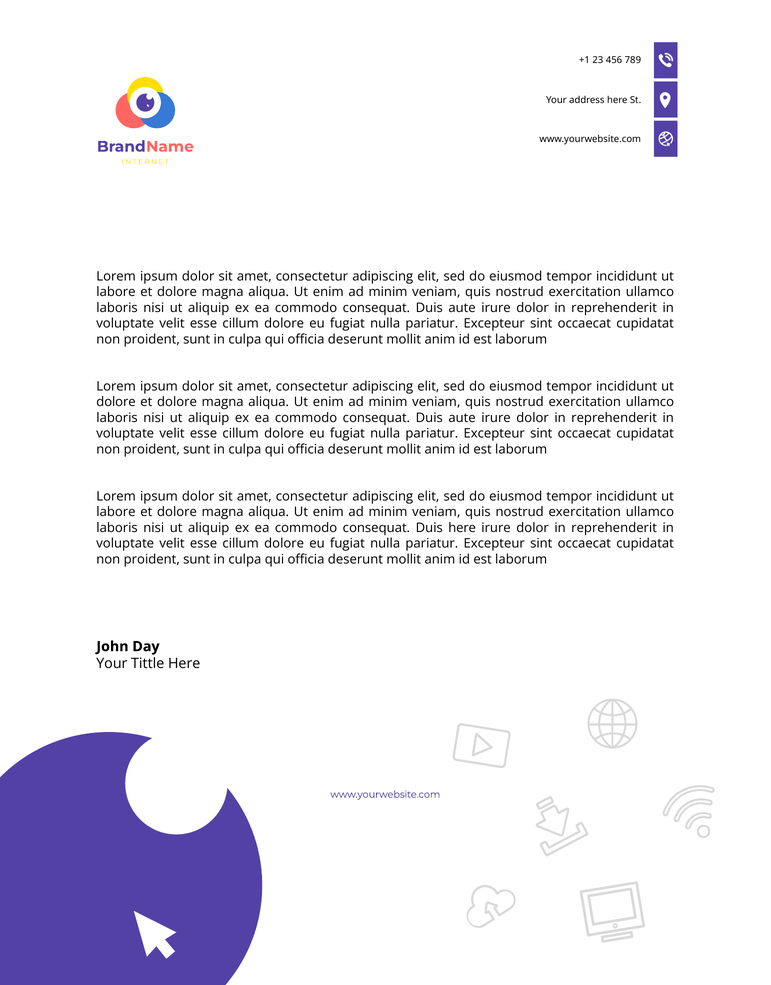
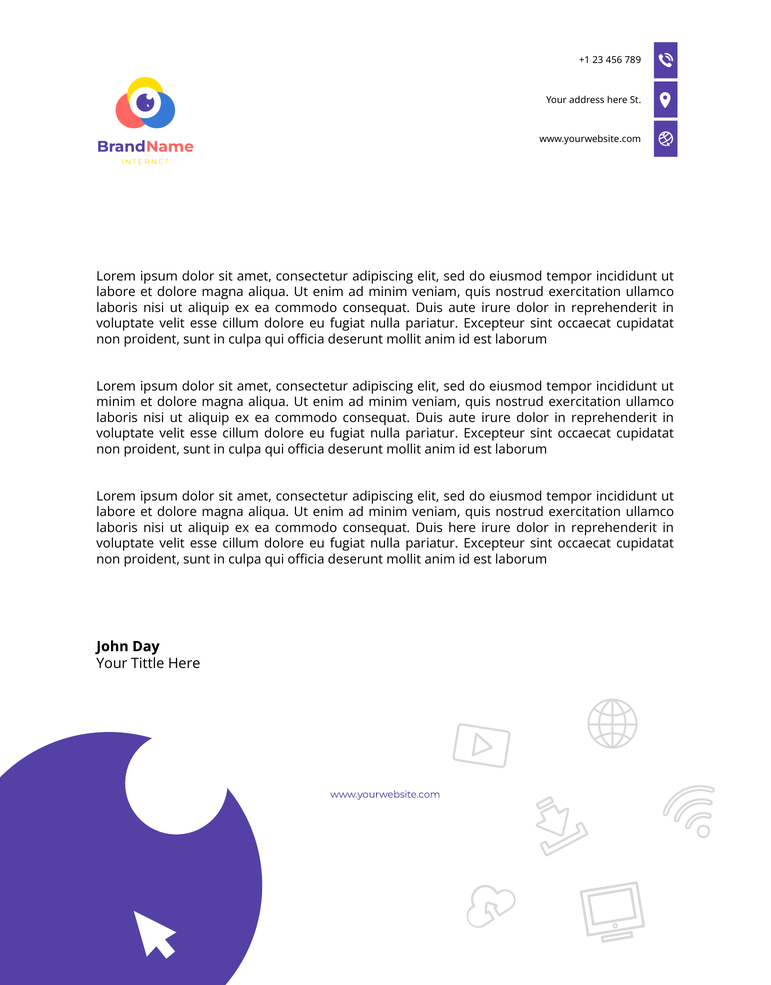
dolore at (116, 402): dolore -> minim
